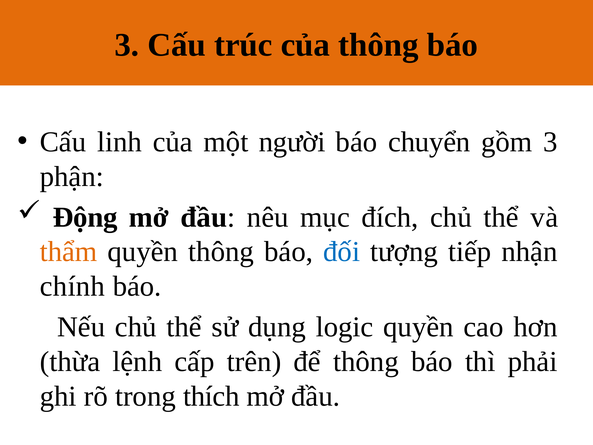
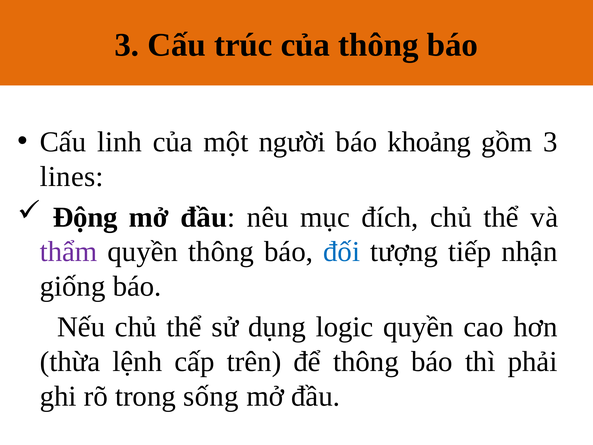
chuyển: chuyển -> khoảng
phận: phận -> lines
thẩm colour: orange -> purple
chính: chính -> giống
thích: thích -> sống
